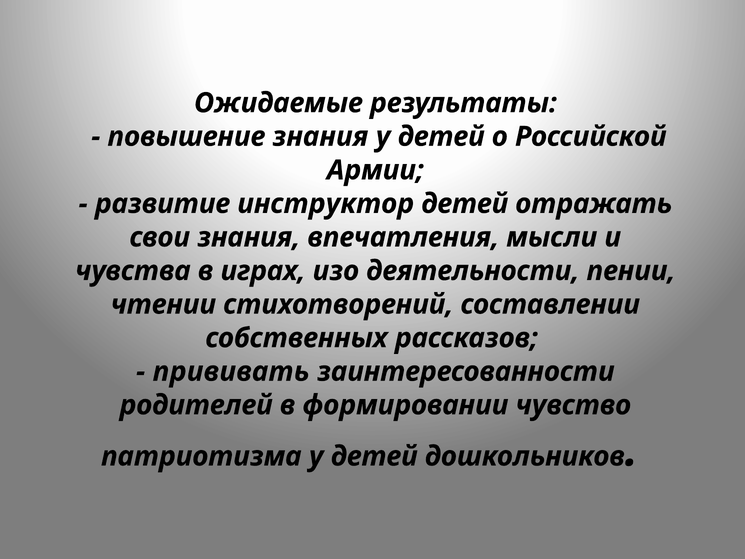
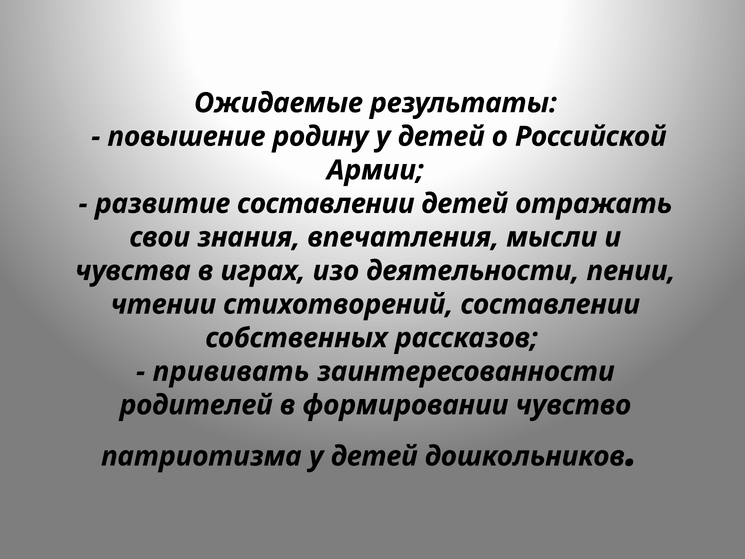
повышение знания: знания -> родину
развитие инструктор: инструктор -> составлении
